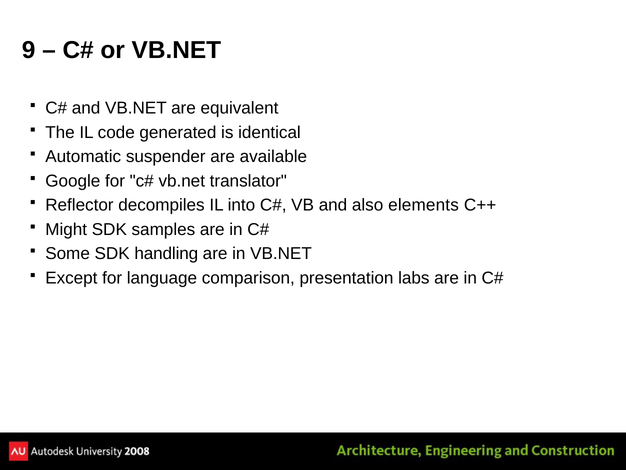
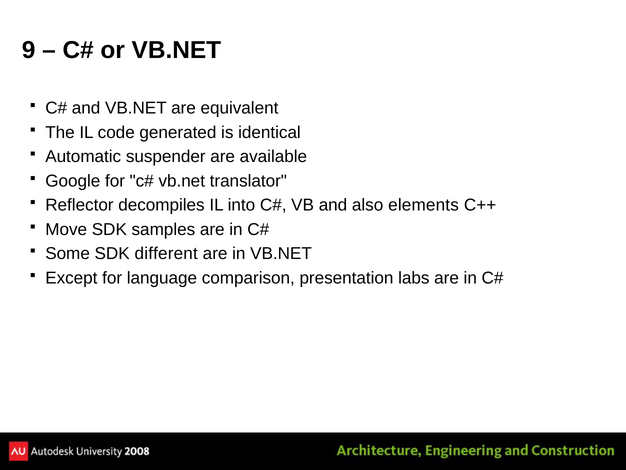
Might: Might -> Move
handling: handling -> different
